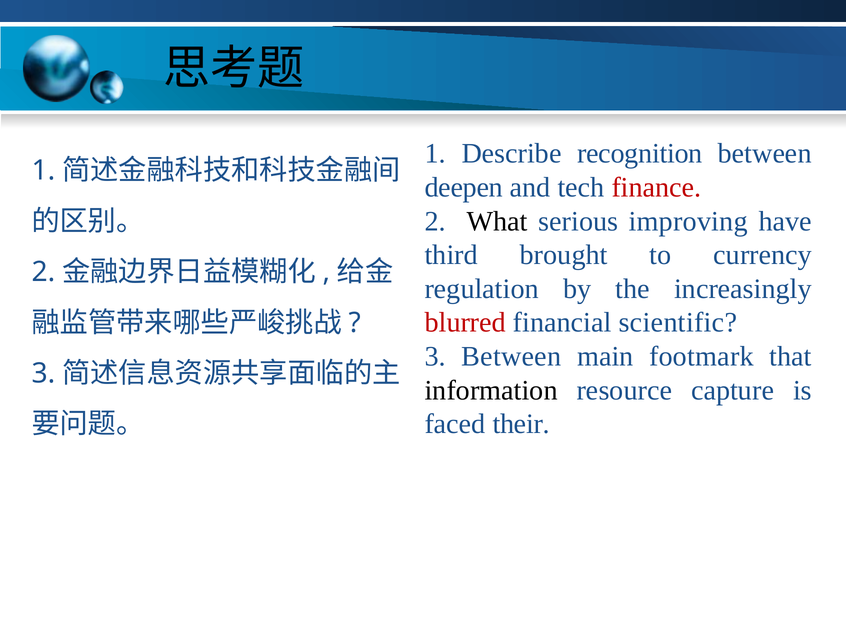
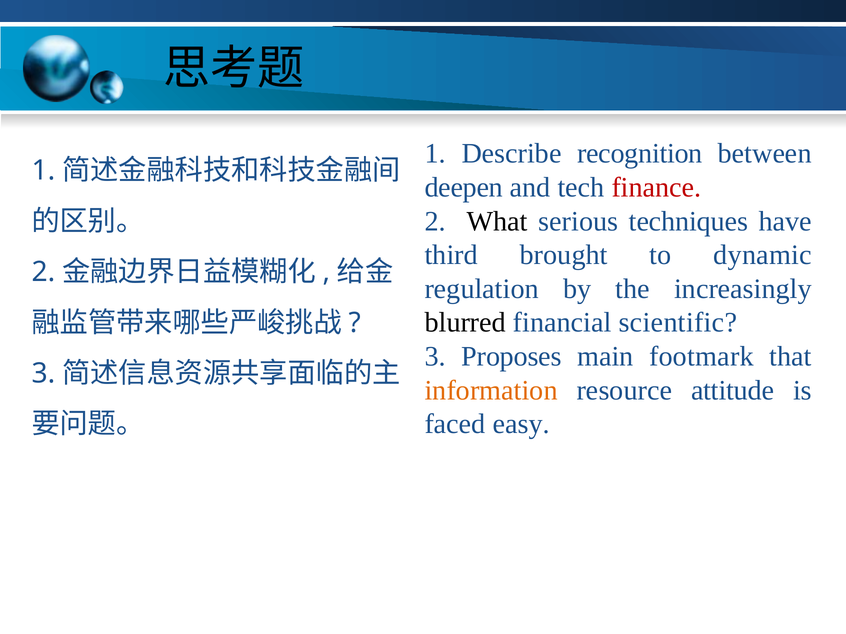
improving: improving -> techniques
currency: currency -> dynamic
blurred colour: red -> black
3 Between: Between -> Proposes
information colour: black -> orange
capture: capture -> attitude
their: their -> easy
